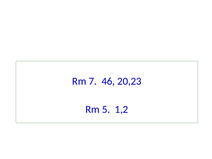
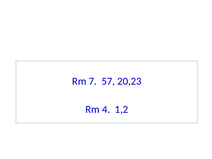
46: 46 -> 57
5: 5 -> 4
